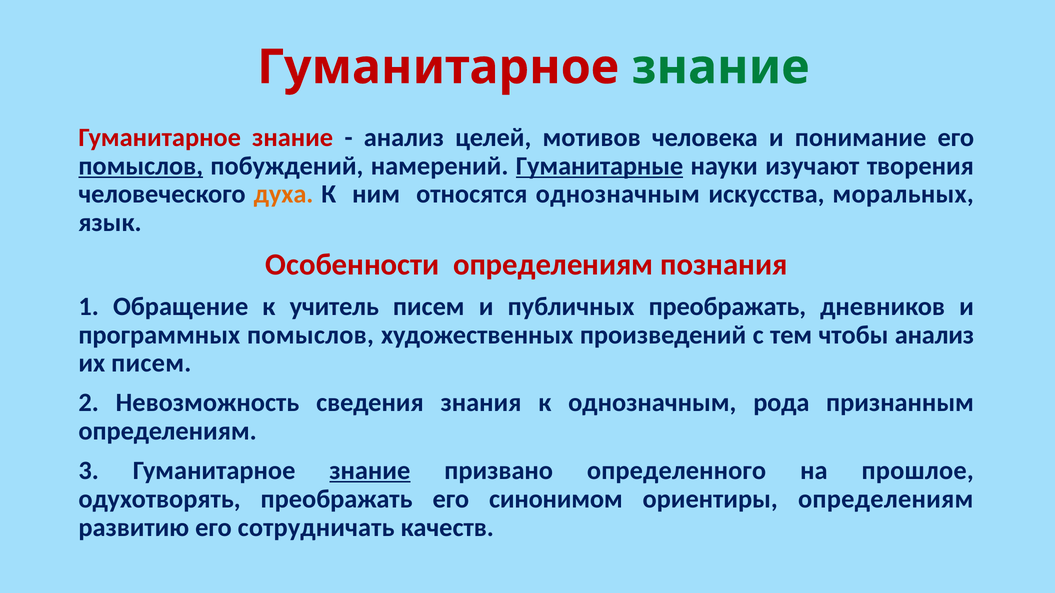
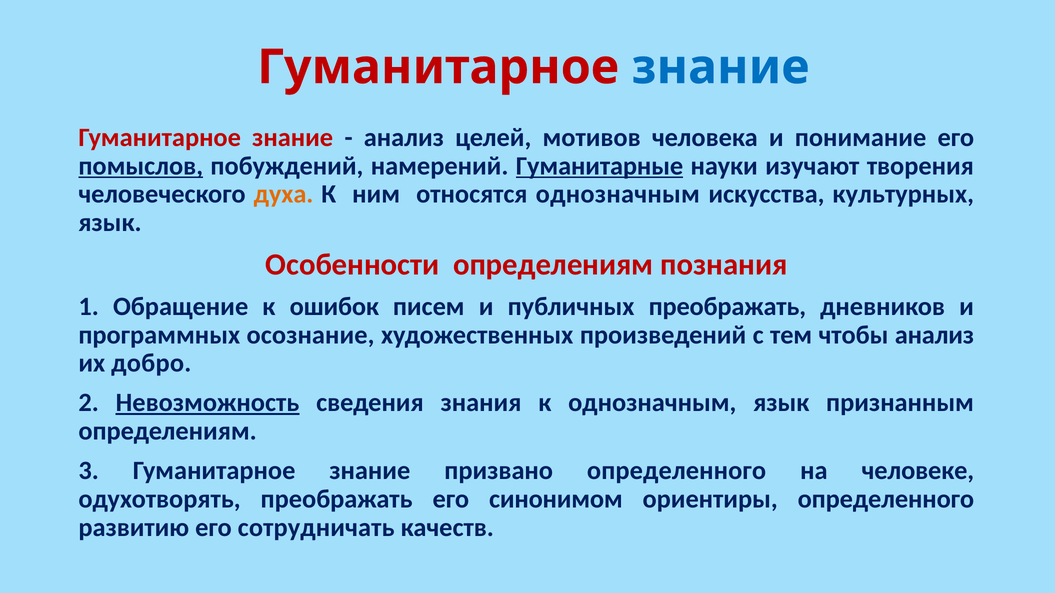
знание at (721, 67) colour: green -> blue
моральных: моральных -> культурных
учитель: учитель -> ошибок
программных помыслов: помыслов -> осознание
их писем: писем -> добро
Невозможность underline: none -> present
однозначным рода: рода -> язык
знание at (370, 471) underline: present -> none
прошлое: прошлое -> человеке
ориентиры определениям: определениям -> определенного
